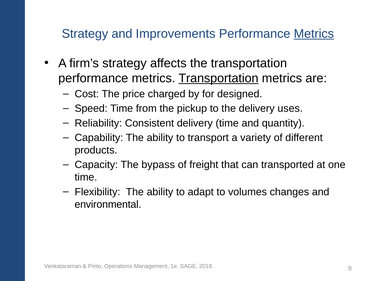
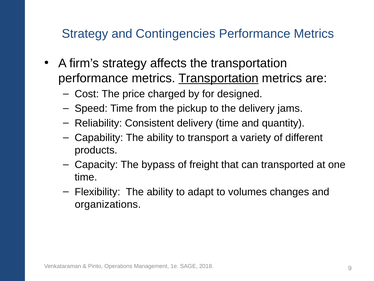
Improvements: Improvements -> Contingencies
Metrics at (314, 34) underline: present -> none
uses: uses -> jams
environmental: environmental -> organizations
